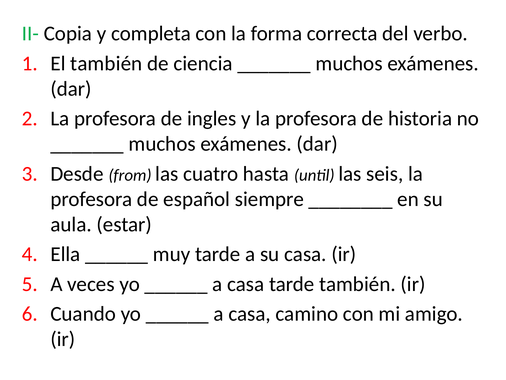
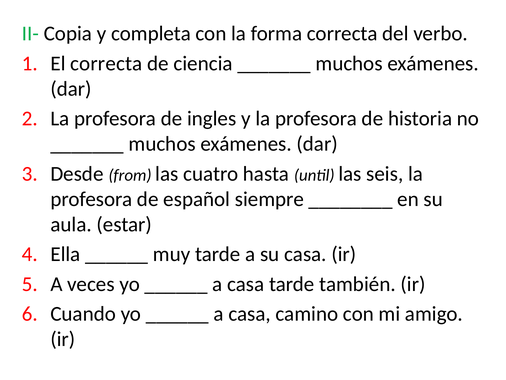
El también: también -> correcta
